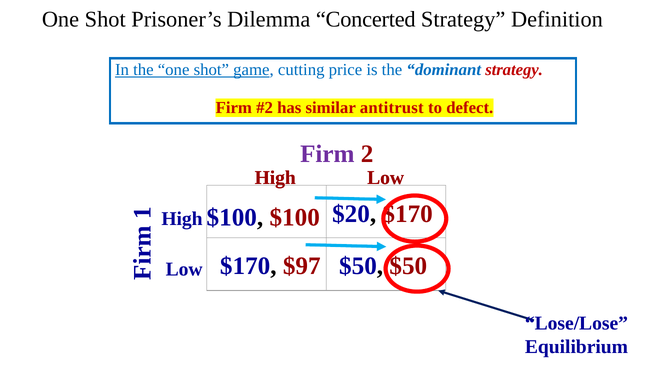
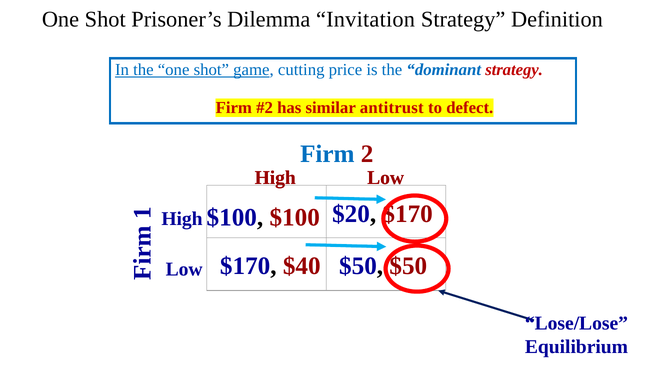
Concerted: Concerted -> Invitation
Firm at (327, 154) colour: purple -> blue
$97: $97 -> $40
